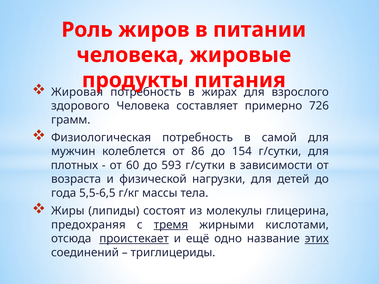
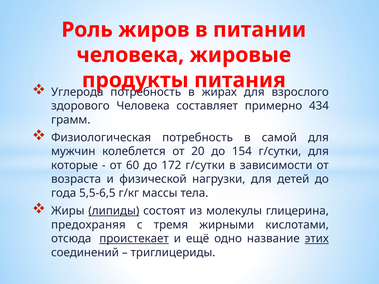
Жировая: Жировая -> Углерода
726: 726 -> 434
86: 86 -> 20
плотных: плотных -> которые
593: 593 -> 172
липиды underline: none -> present
тремя underline: present -> none
